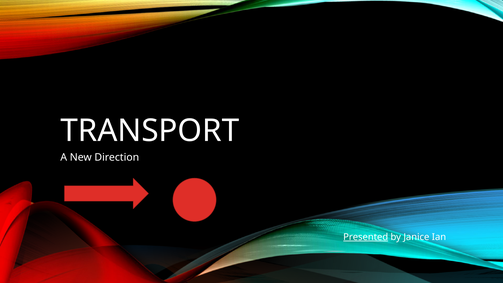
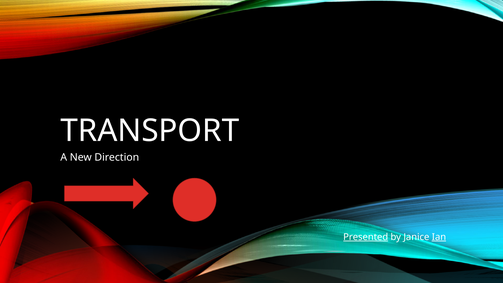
Ian underline: none -> present
